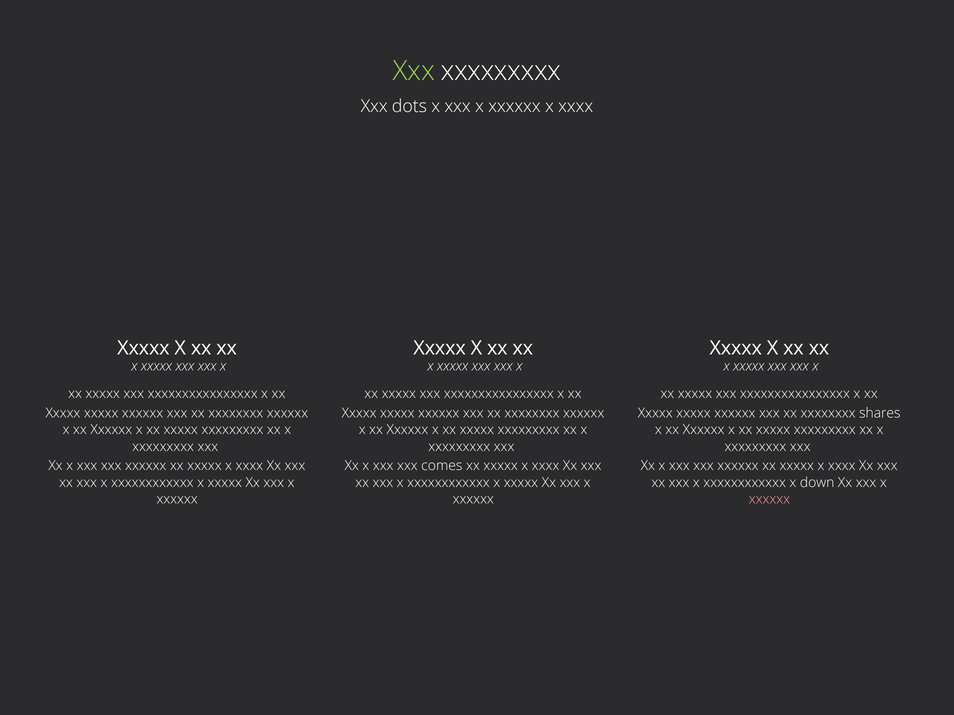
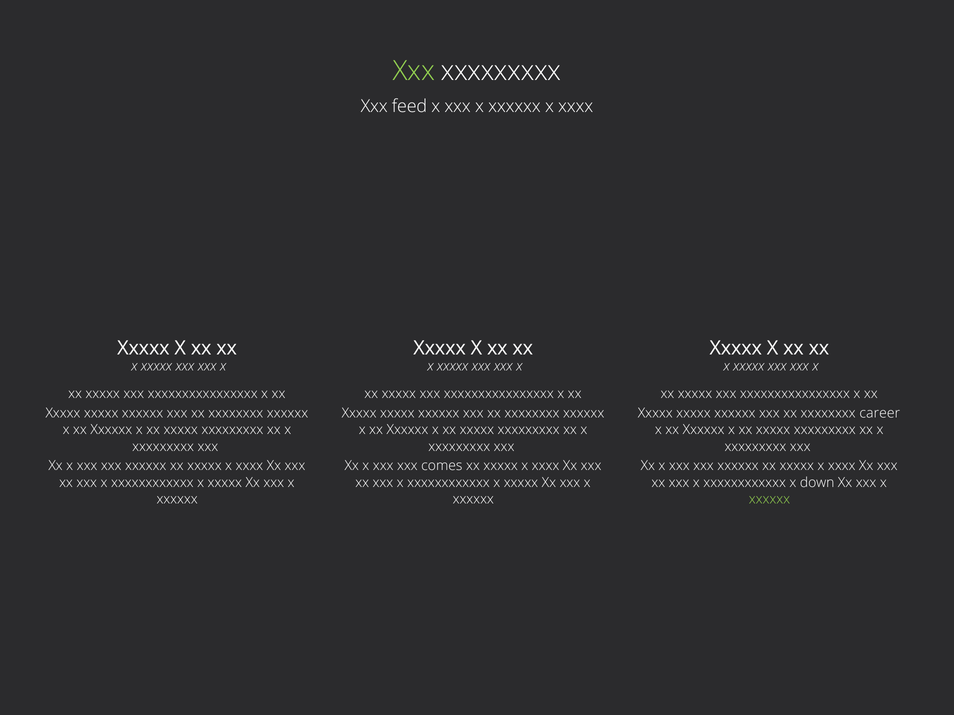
dots: dots -> feed
shares: shares -> career
xxxxxx at (769, 500) colour: pink -> light green
